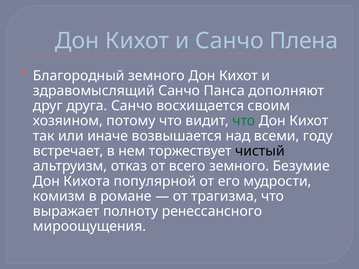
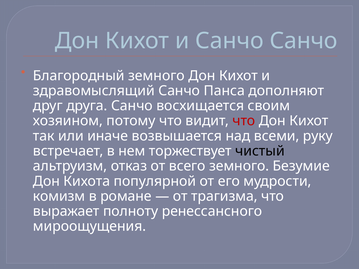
Санчо Плена: Плена -> Санчо
что at (244, 121) colour: green -> red
году: году -> руку
